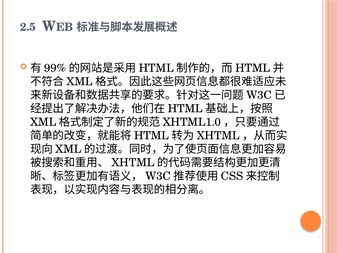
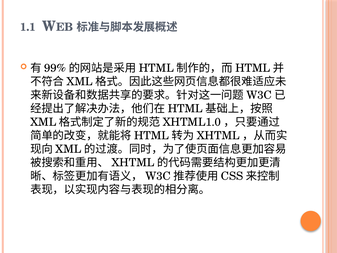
2.5: 2.5 -> 1.1
